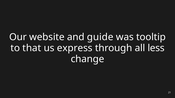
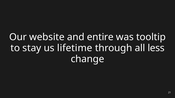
guide: guide -> entire
that: that -> stay
express: express -> lifetime
